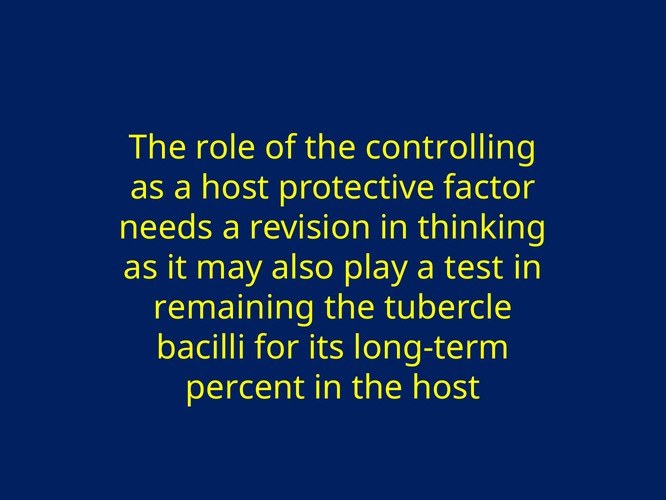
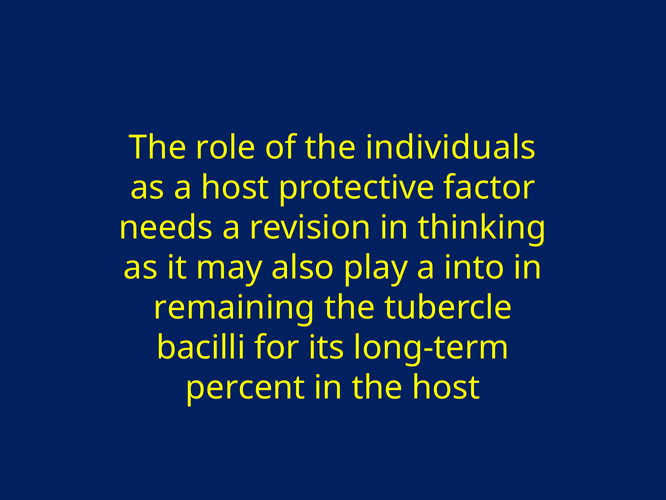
controlling: controlling -> individuals
test: test -> into
